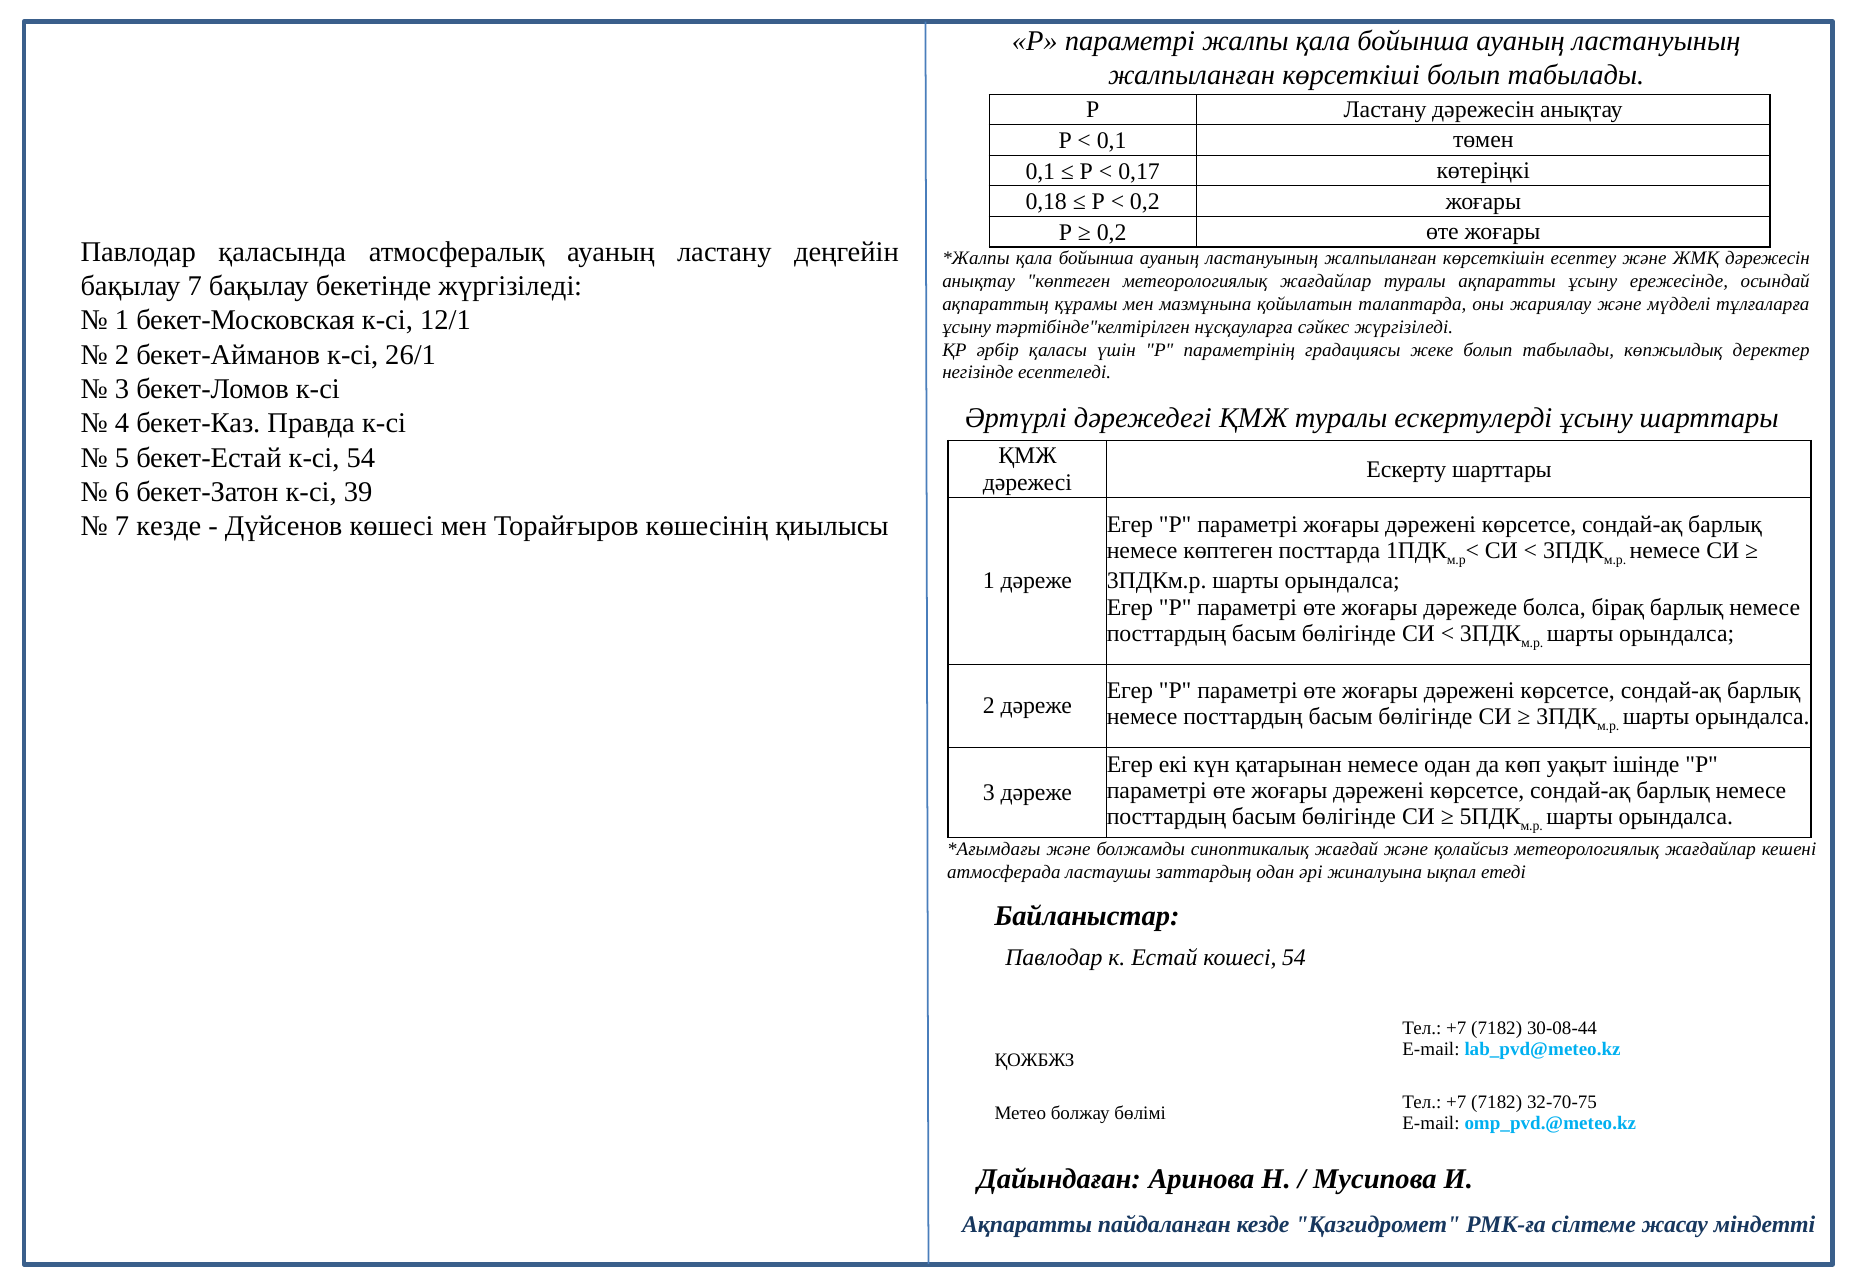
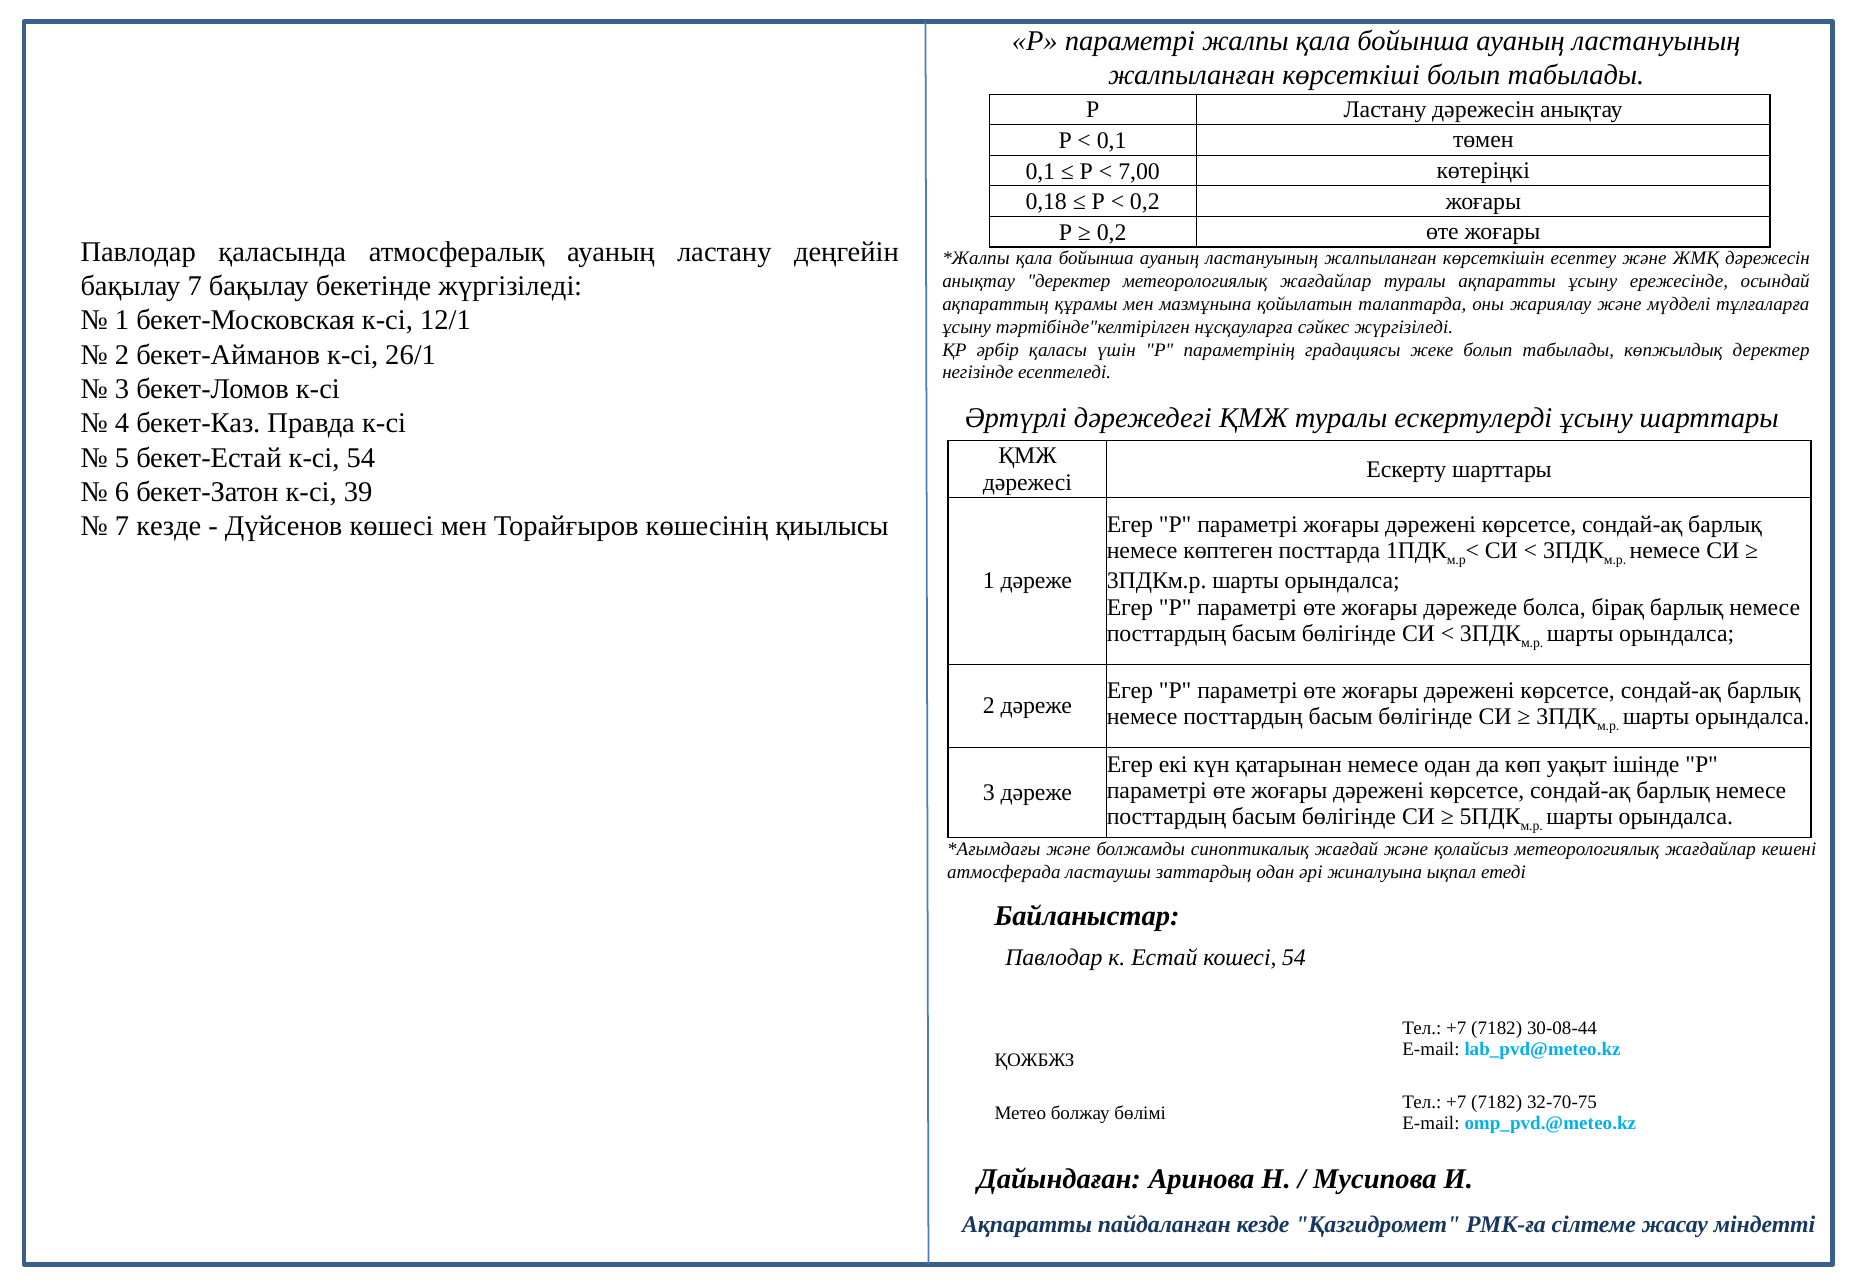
0,17: 0,17 -> 7,00
анықтау көптеген: көптеген -> деректер
